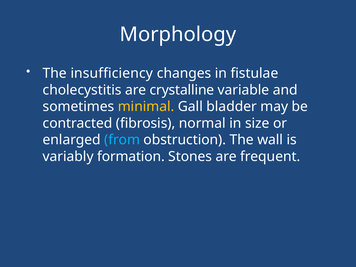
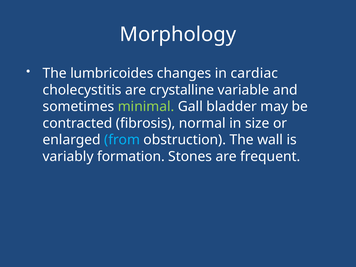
insufficiency: insufficiency -> lumbricoides
fistulae: fistulae -> cardiac
minimal colour: yellow -> light green
